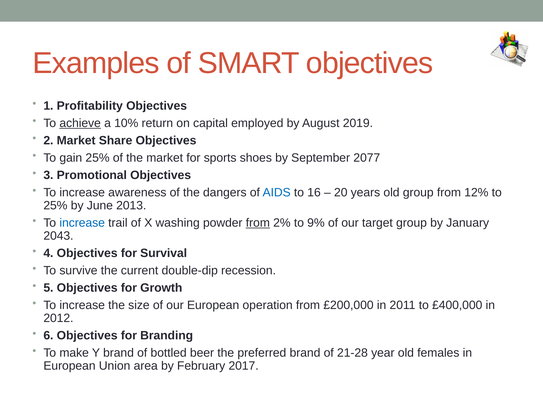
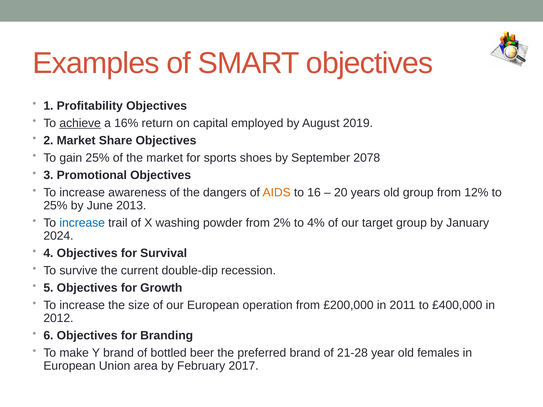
10%: 10% -> 16%
2077: 2077 -> 2078
AIDS colour: blue -> orange
from at (258, 223) underline: present -> none
9%: 9% -> 4%
2043: 2043 -> 2024
